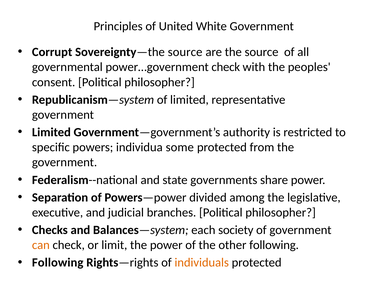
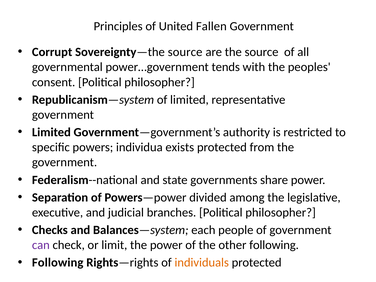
White: White -> Fallen
power…government check: check -> tends
some: some -> exists
society: society -> people
can colour: orange -> purple
